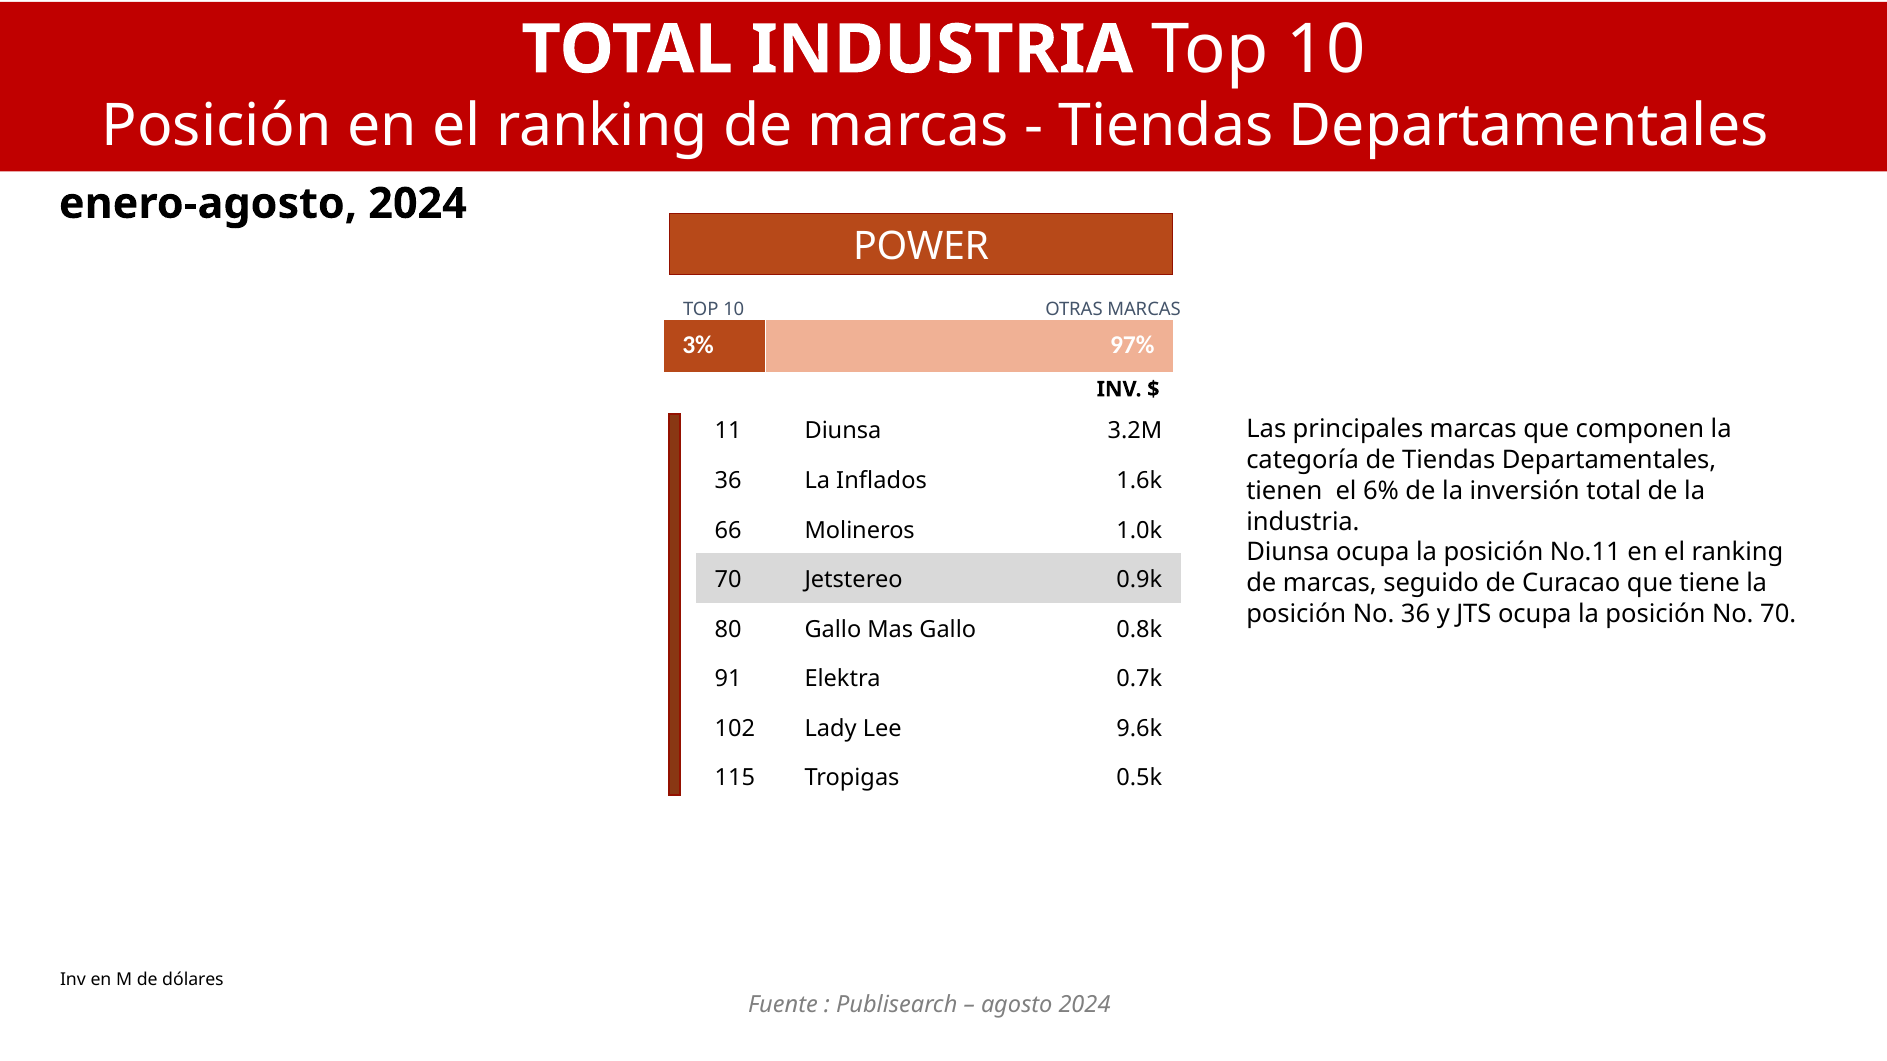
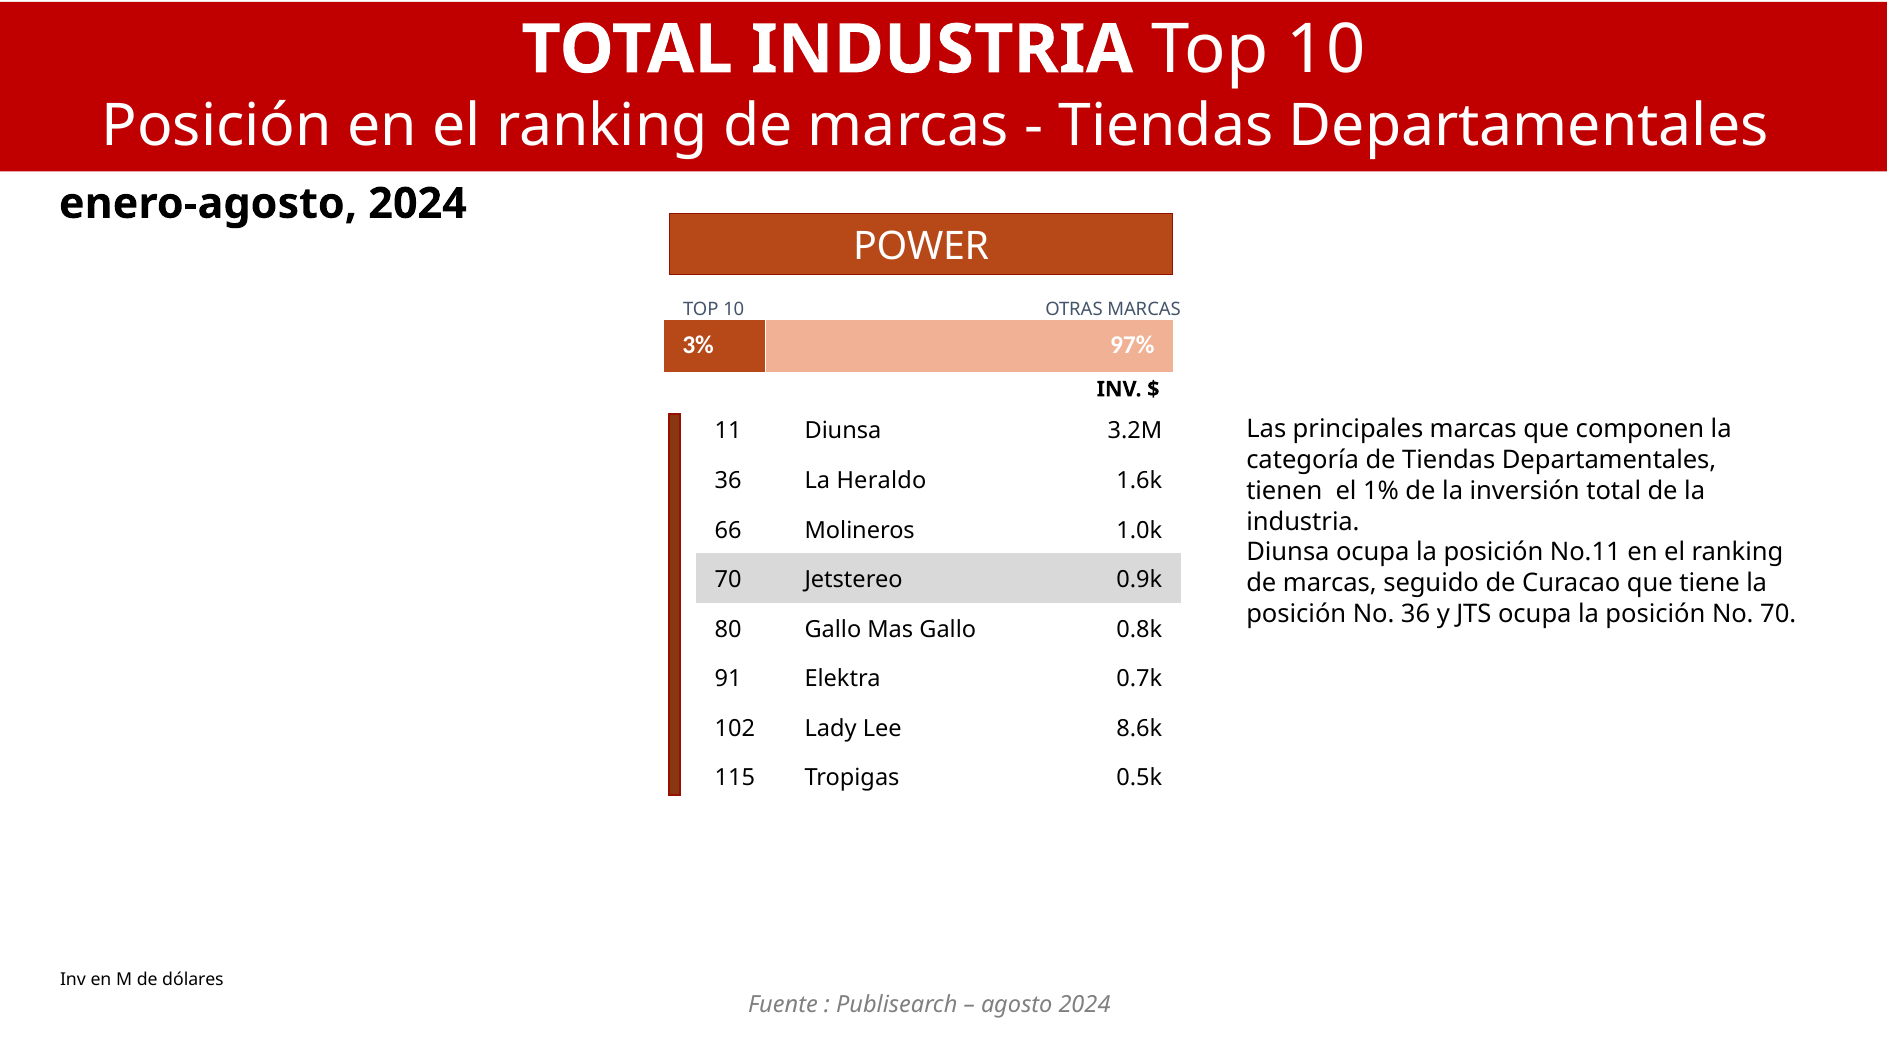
Inflados: Inflados -> Heraldo
6%: 6% -> 1%
9.6k: 9.6k -> 8.6k
